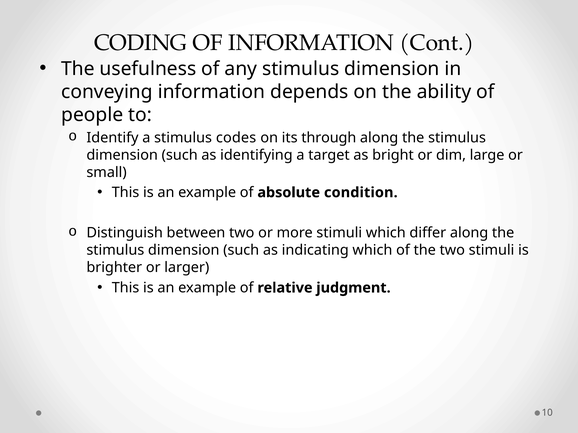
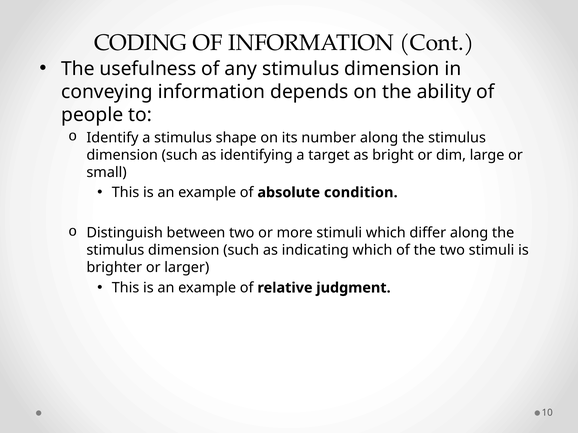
codes: codes -> shape
through: through -> number
